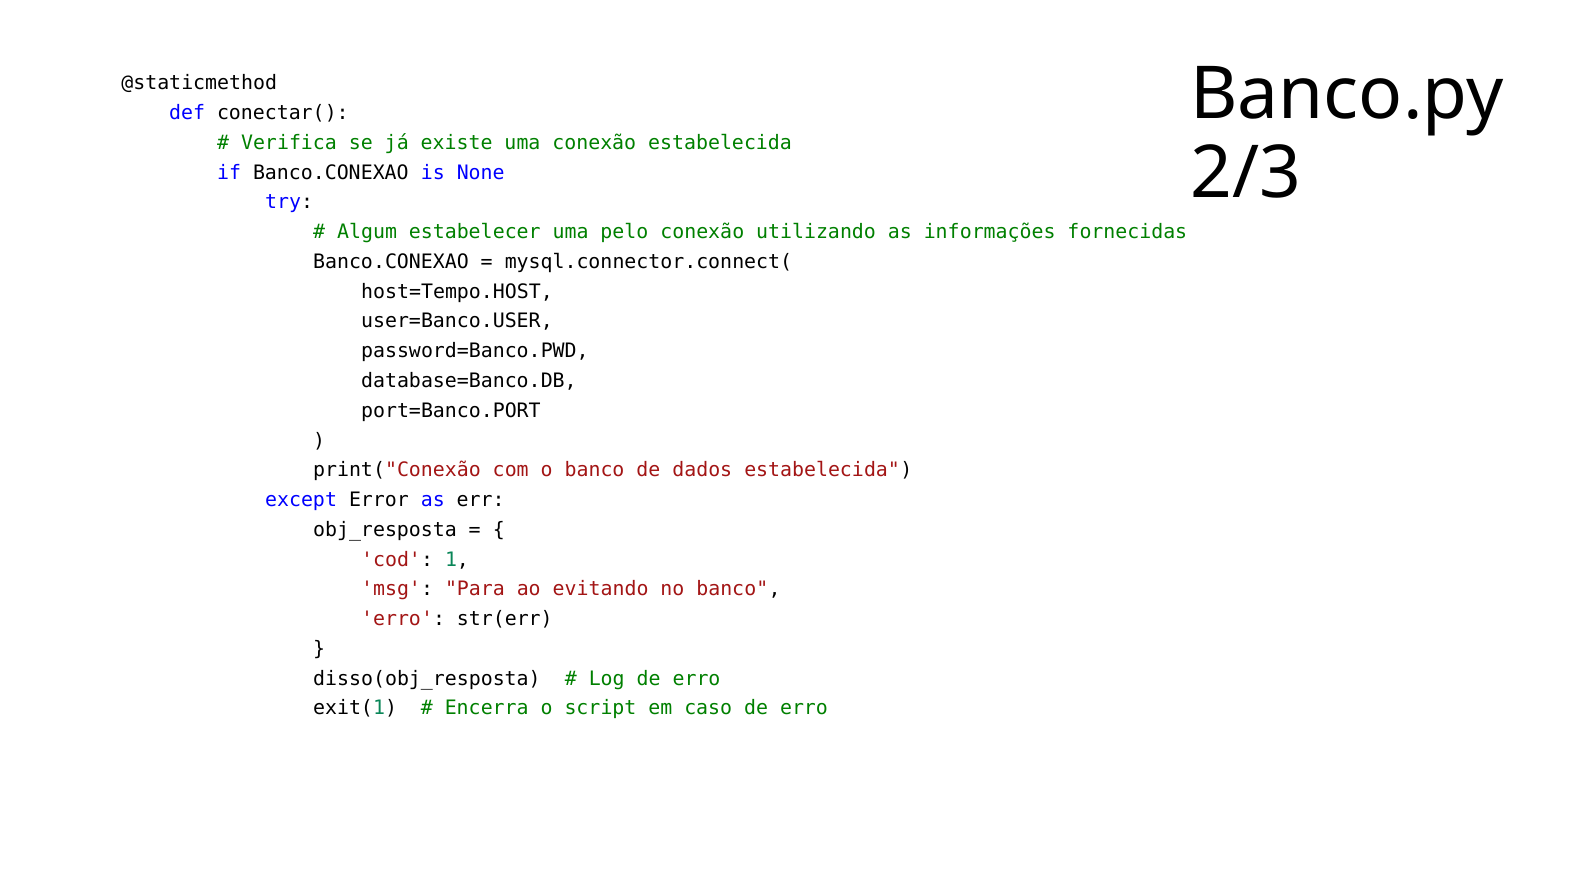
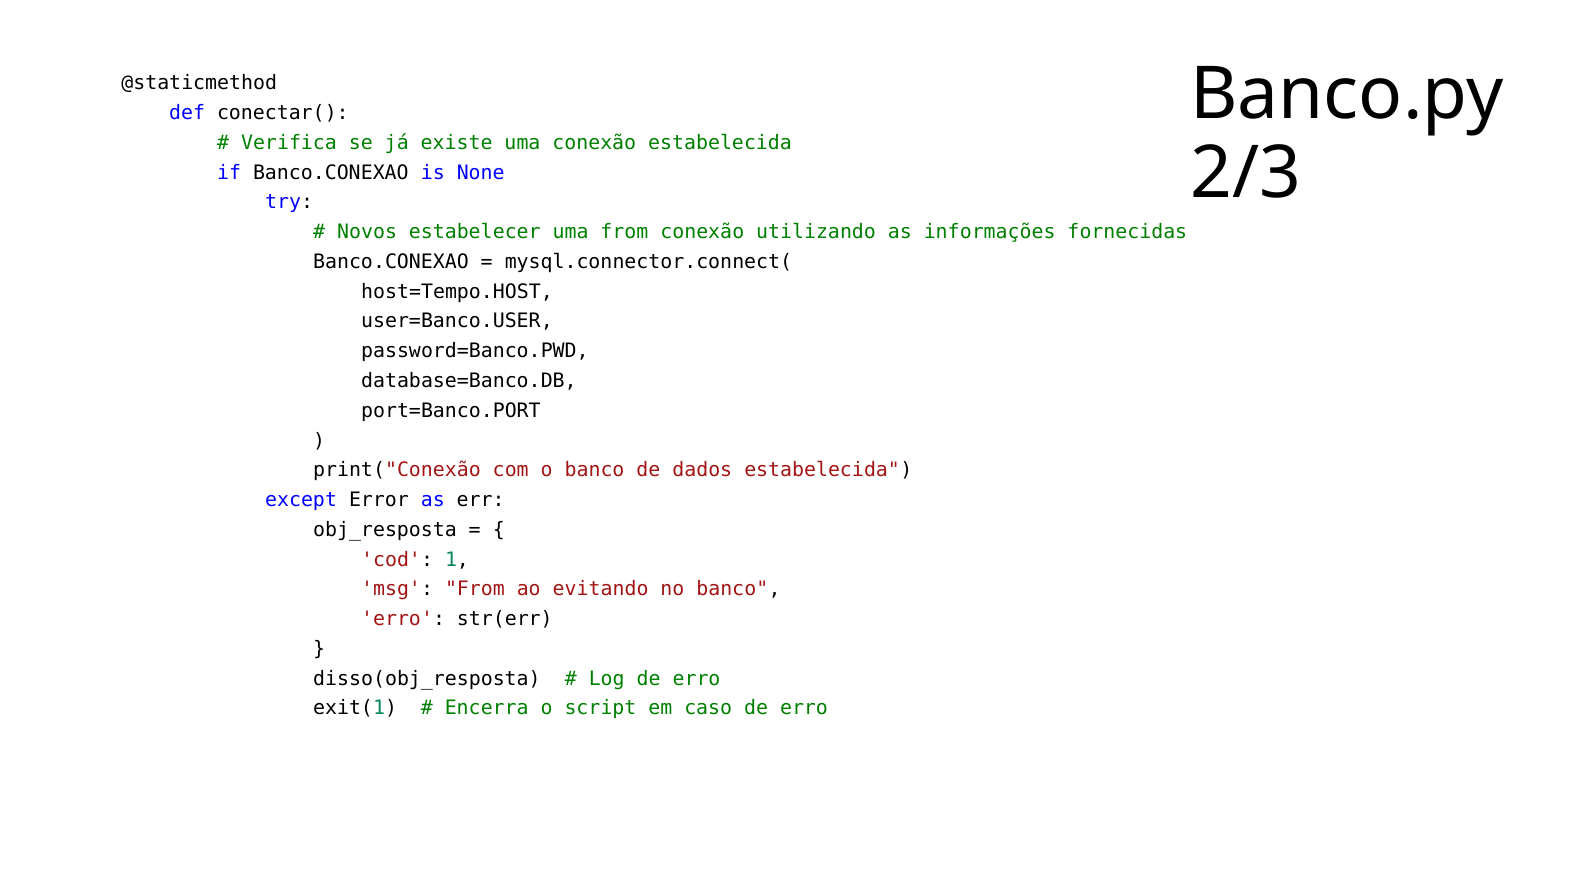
Algum: Algum -> Novos
uma pelo: pelo -> from
msg Para: Para -> From
